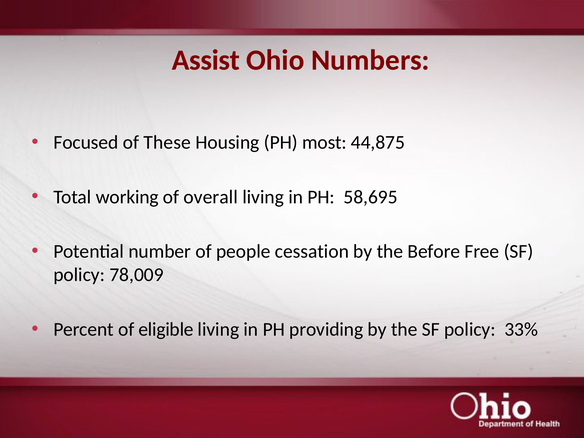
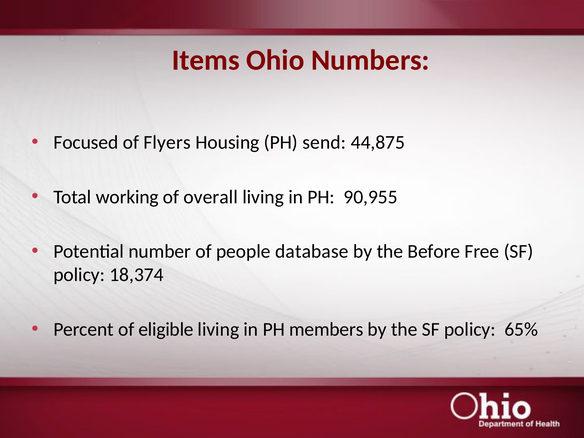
Assist: Assist -> Items
These: These -> Flyers
most: most -> send
58,695: 58,695 -> 90,955
cessation: cessation -> database
78,009: 78,009 -> 18,374
providing: providing -> members
33%: 33% -> 65%
